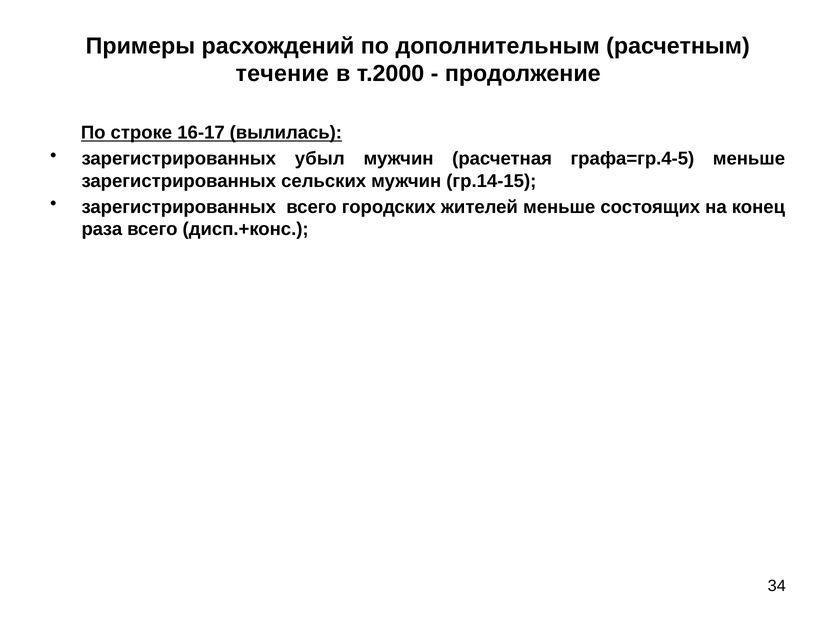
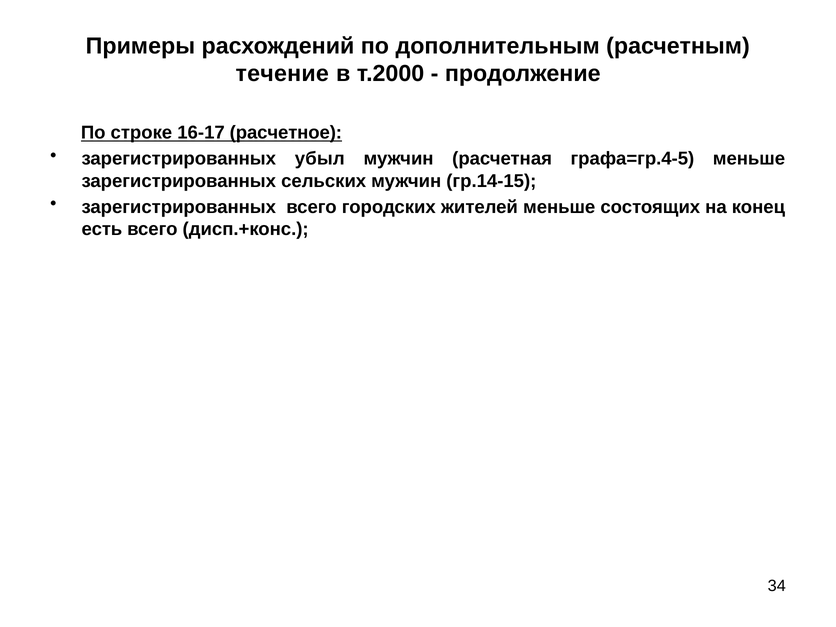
вылилась: вылилась -> расчетное
раза: раза -> есть
